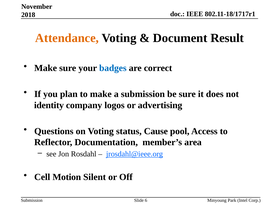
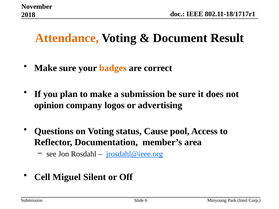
badges colour: blue -> orange
identity: identity -> opinion
Motion: Motion -> Miguel
